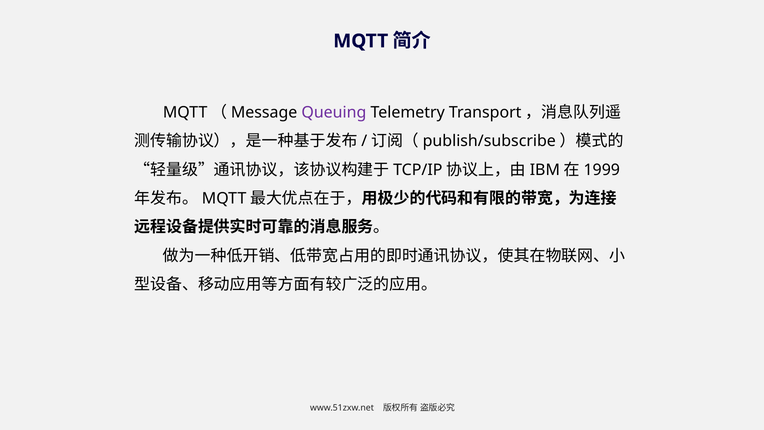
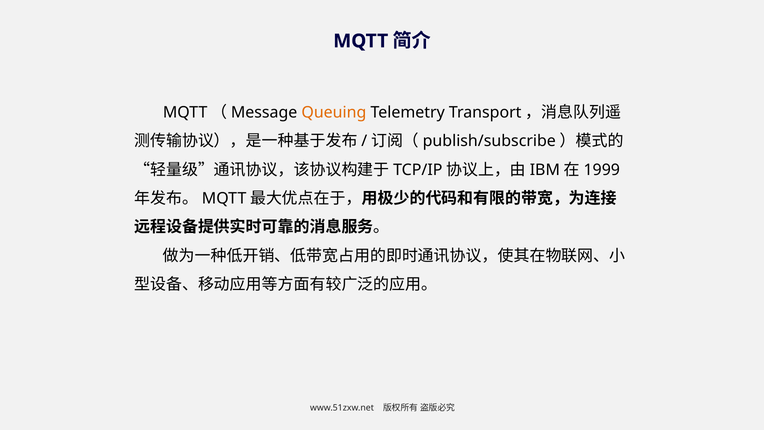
Queuing colour: purple -> orange
